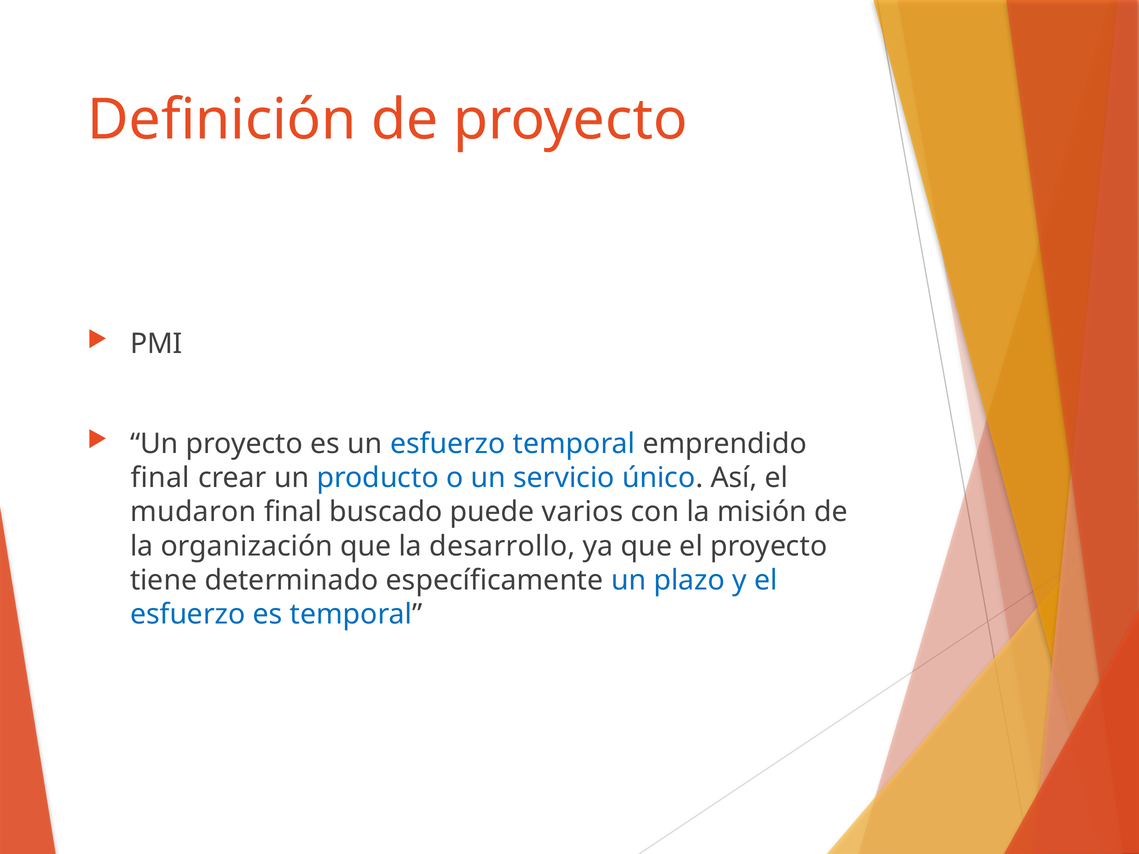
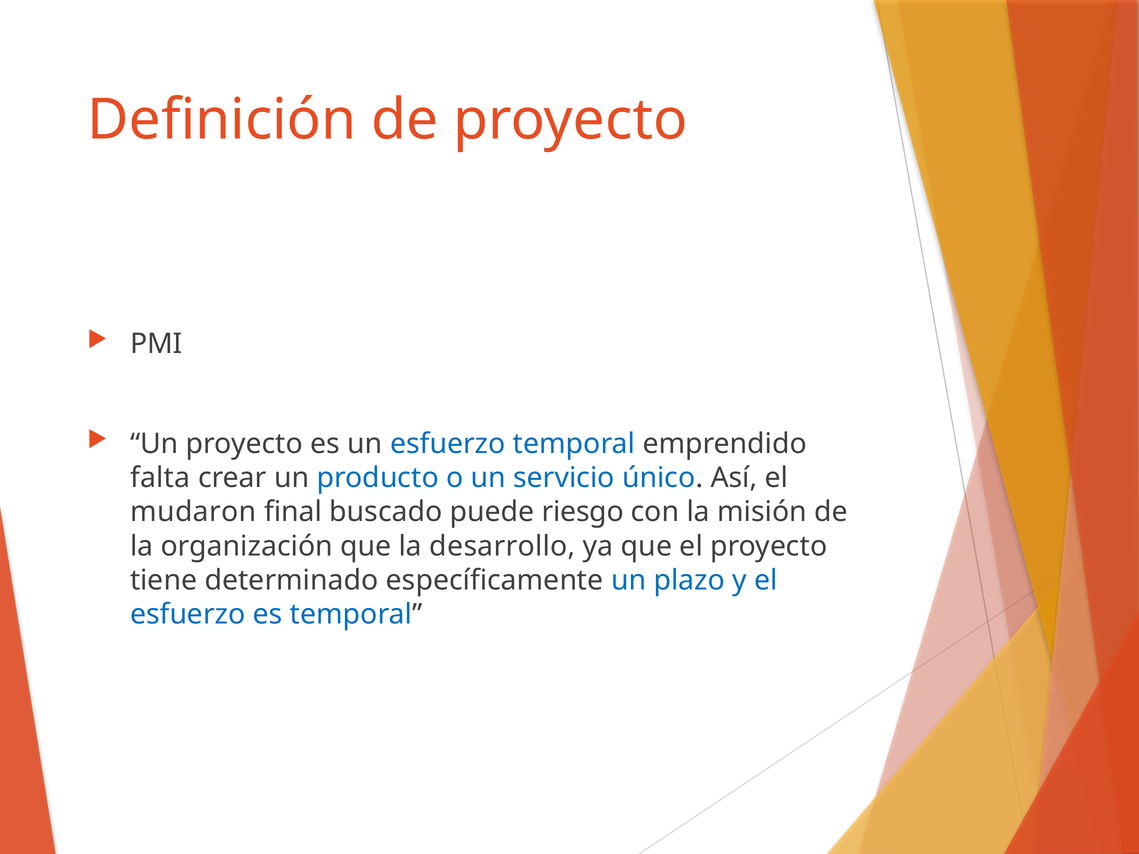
final at (160, 478): final -> falta
varios: varios -> riesgo
